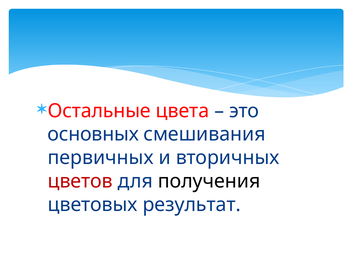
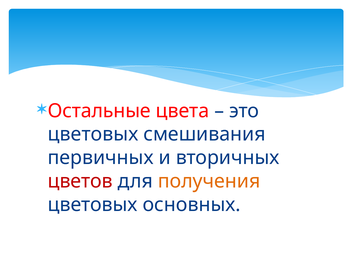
основных at (93, 134): основных -> цветовых
получения colour: black -> orange
результат: результат -> основных
